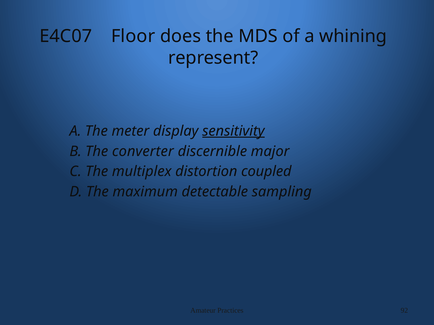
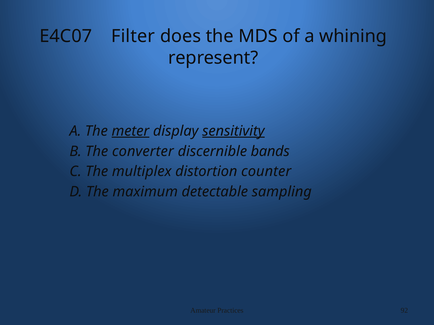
Floor: Floor -> Filter
meter underline: none -> present
major: major -> bands
coupled: coupled -> counter
